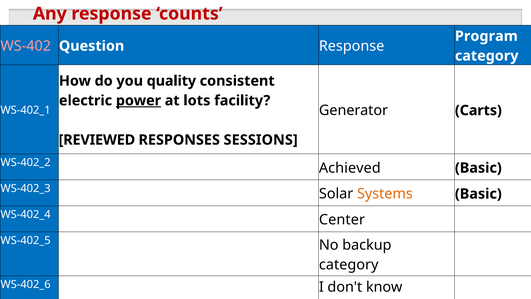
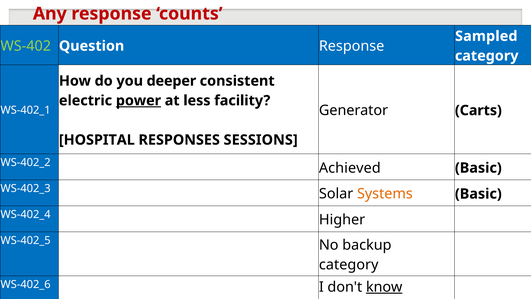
Program: Program -> Sampled
WS-402 colour: pink -> light green
quality: quality -> deeper
lots: lots -> less
REVIEWED: REVIEWED -> HOSPITAL
Center: Center -> Higher
know underline: none -> present
